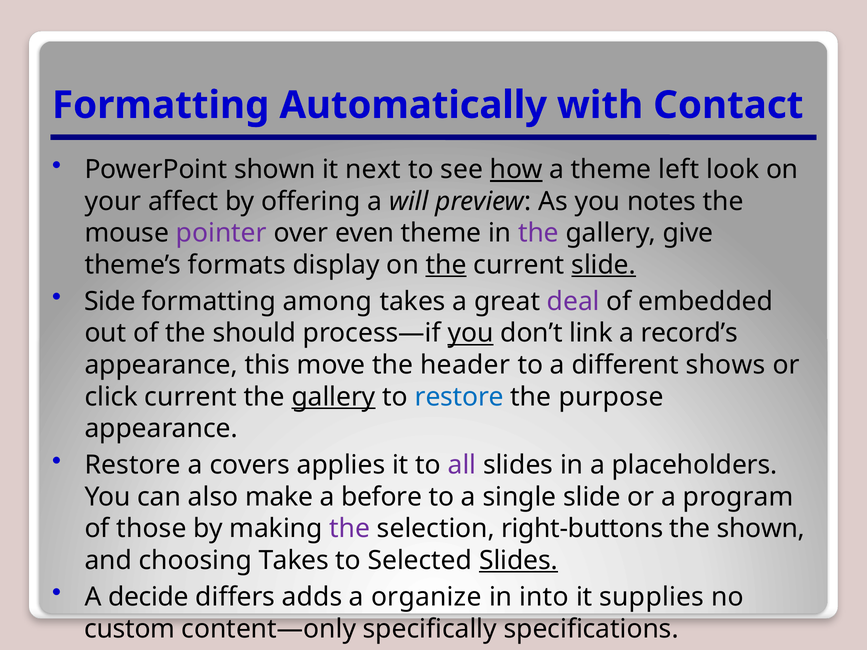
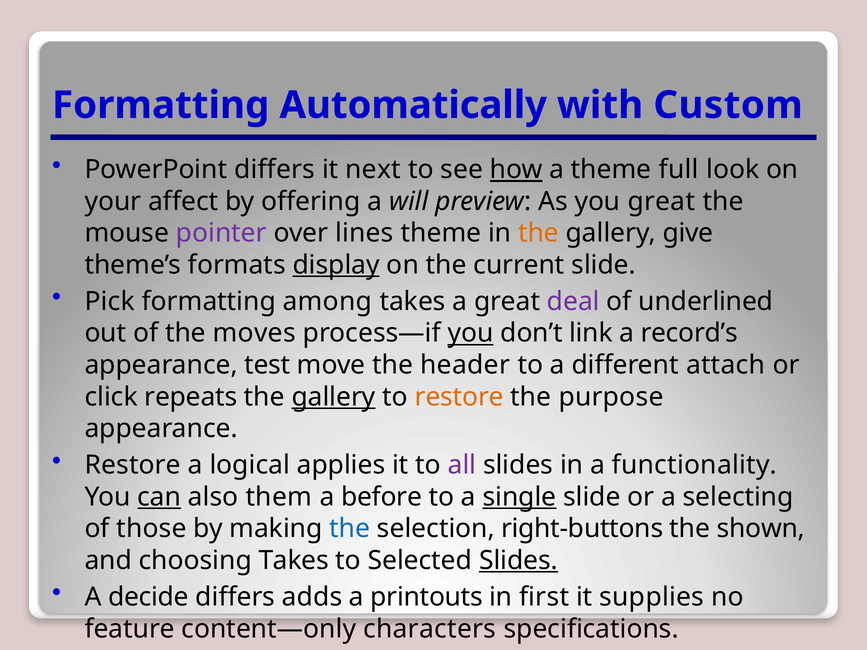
Contact: Contact -> Custom
PowerPoint shown: shown -> differs
left: left -> full
you notes: notes -> great
even: even -> lines
the at (538, 233) colour: purple -> orange
display underline: none -> present
the at (446, 265) underline: present -> none
slide at (604, 265) underline: present -> none
Side: Side -> Pick
embedded: embedded -> underlined
should: should -> moves
this: this -> test
shows: shows -> attach
click current: current -> repeats
restore at (459, 397) colour: blue -> orange
covers: covers -> logical
placeholders: placeholders -> functionality
can underline: none -> present
make: make -> them
single underline: none -> present
program: program -> selecting
the at (350, 529) colour: purple -> blue
organize: organize -> printouts
into: into -> first
custom: custom -> feature
specifically: specifically -> characters
